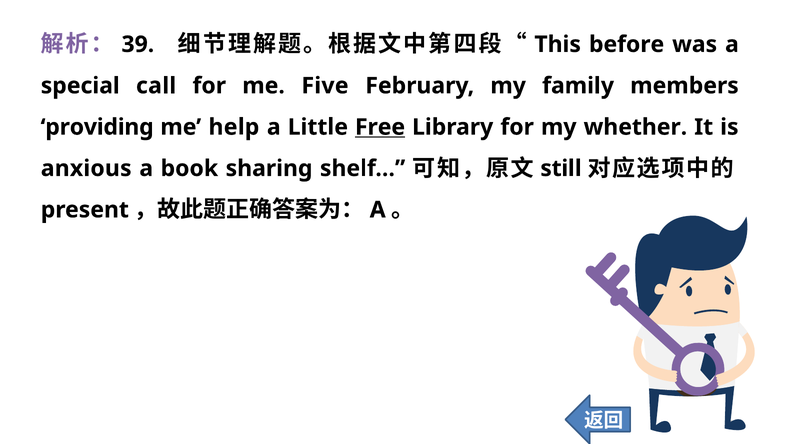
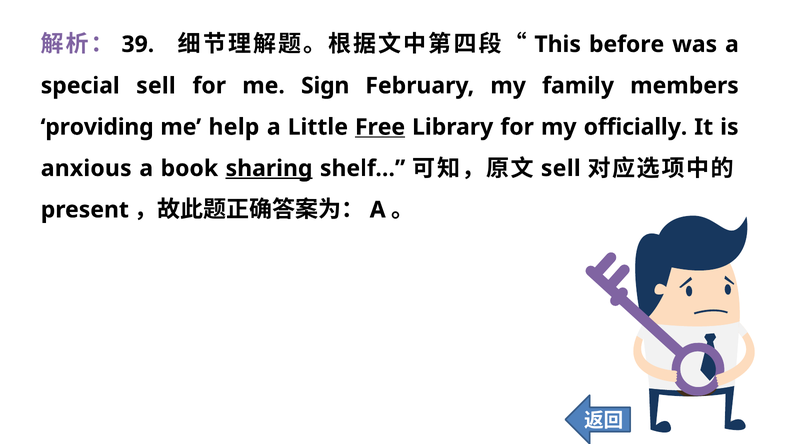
special call: call -> sell
Five: Five -> Sign
whether: whether -> officially
sharing underline: none -> present
still at (561, 168): still -> sell
